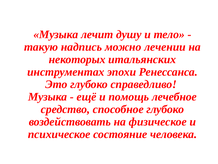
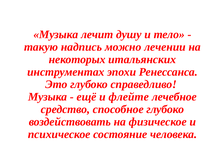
помощь: помощь -> флейте
